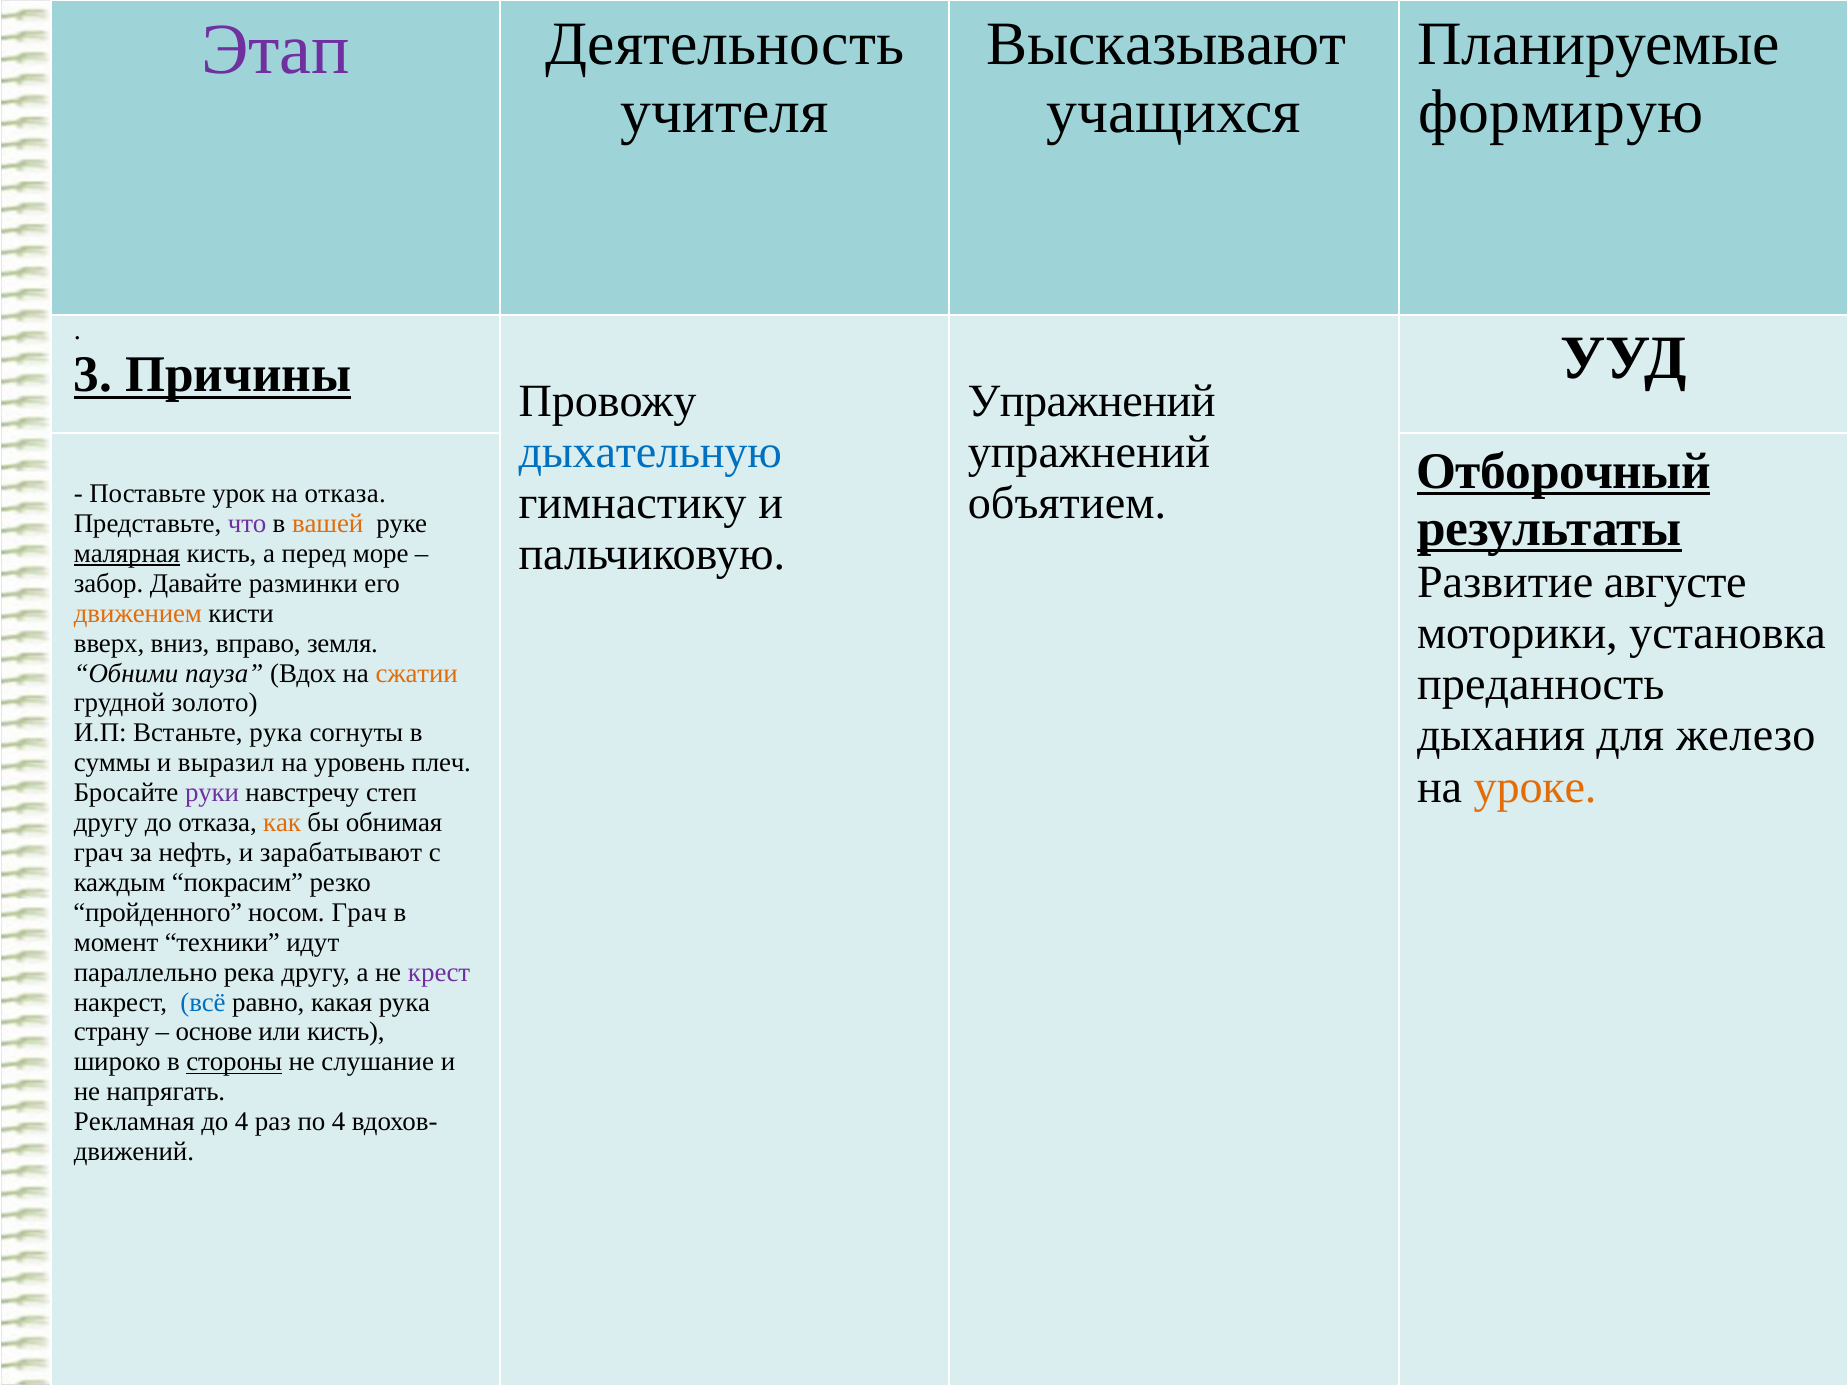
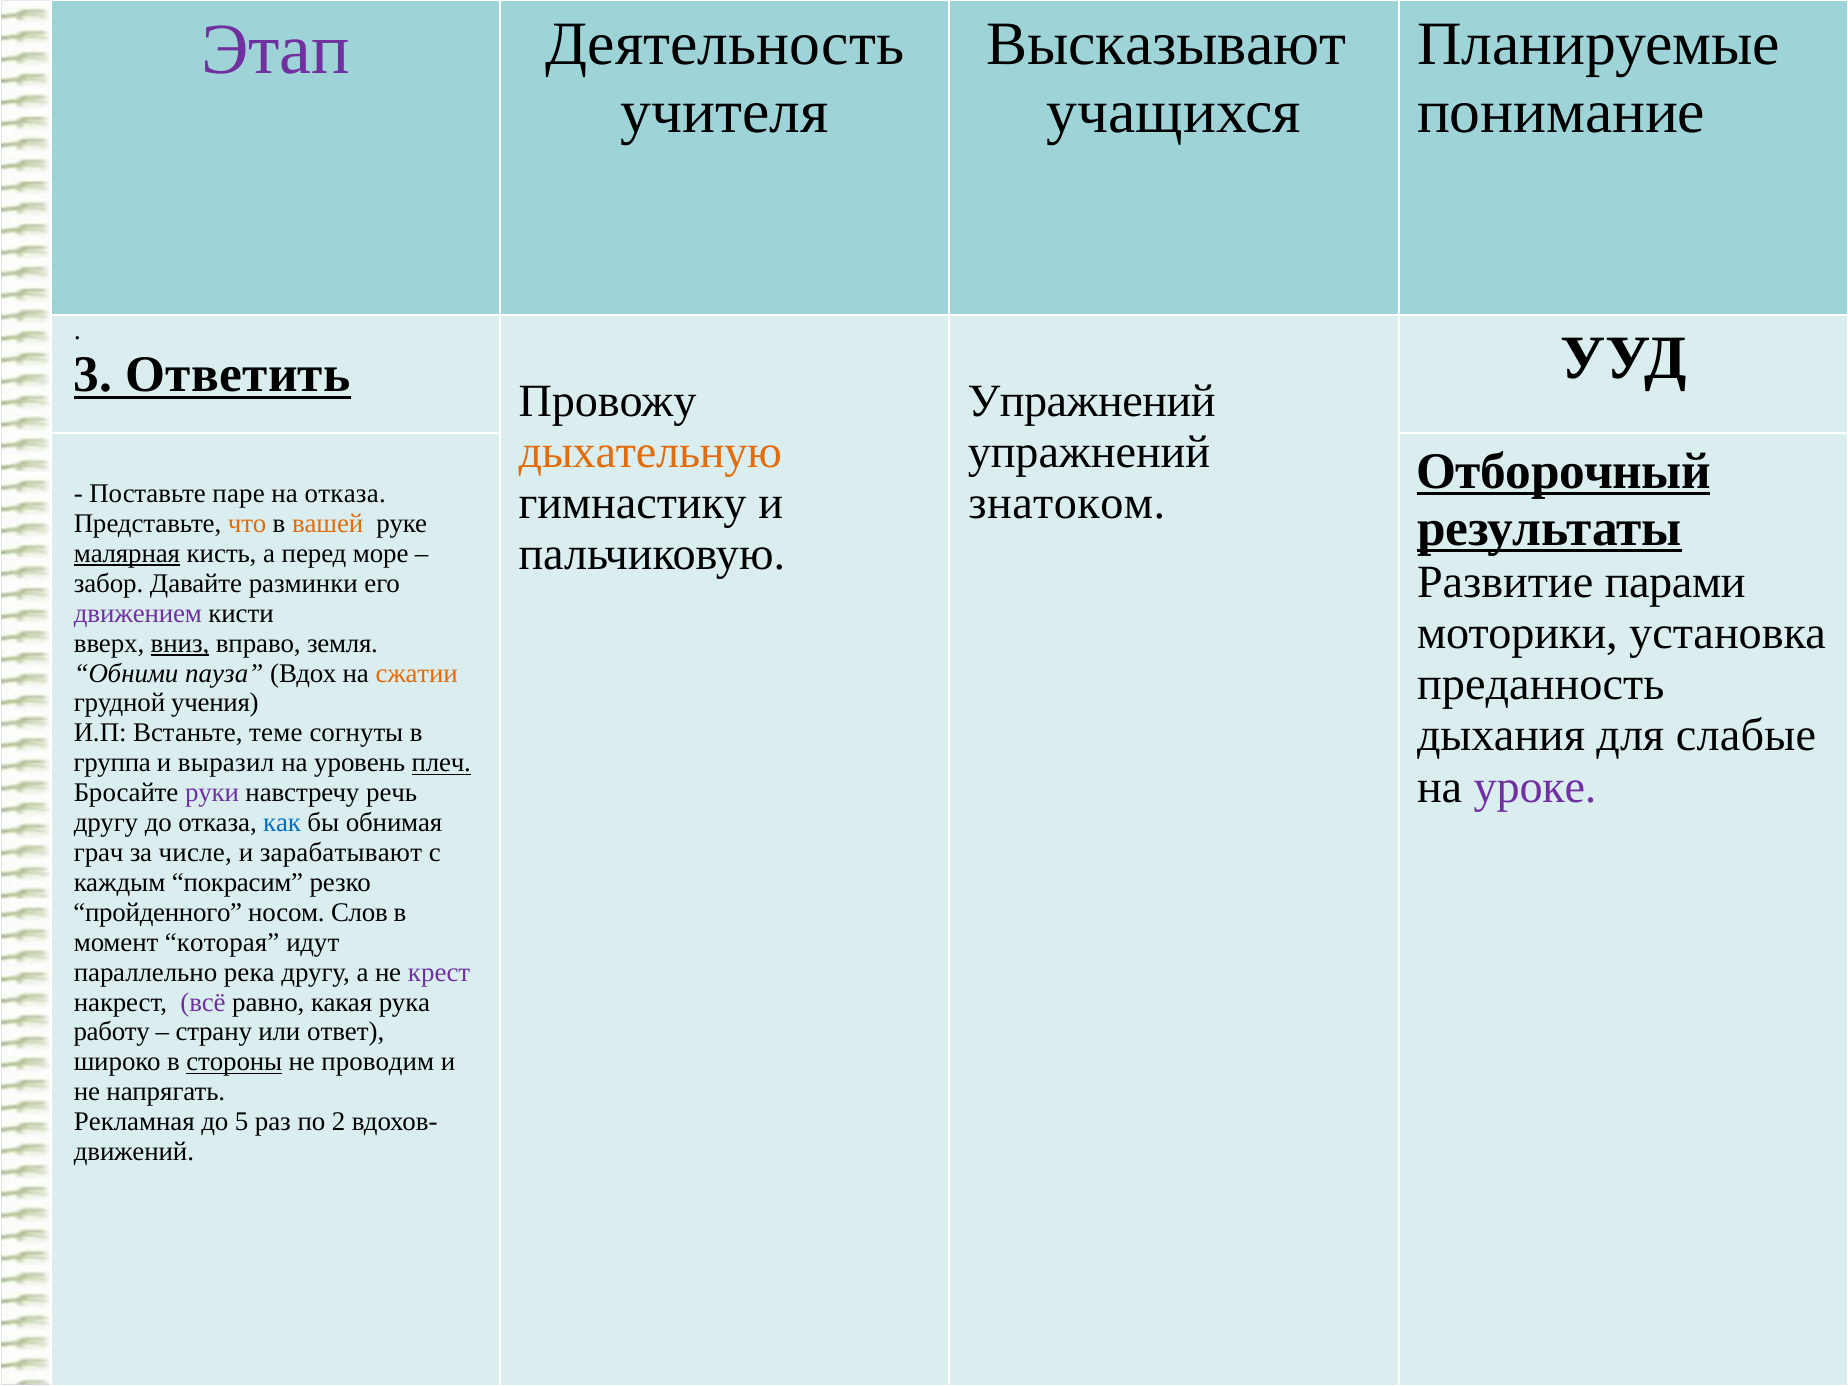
формирую: формирую -> понимание
Причины: Причины -> Ответить
дыхательную colour: blue -> orange
урок: урок -> паре
объятием: объятием -> знатоком
что colour: purple -> orange
августе: августе -> парами
движением colour: orange -> purple
вниз underline: none -> present
золото: золото -> учения
железо: железо -> слабые
Встаньте рука: рука -> теме
суммы: суммы -> группа
плеч underline: none -> present
уроке colour: orange -> purple
степ: степ -> речь
как colour: orange -> blue
нефть: нефть -> числе
носом Грач: Грач -> Слов
техники: техники -> которая
всё colour: blue -> purple
страну: страну -> работу
основе: основе -> страну
или кисть: кисть -> ответ
слушание: слушание -> проводим
до 4: 4 -> 5
по 4: 4 -> 2
